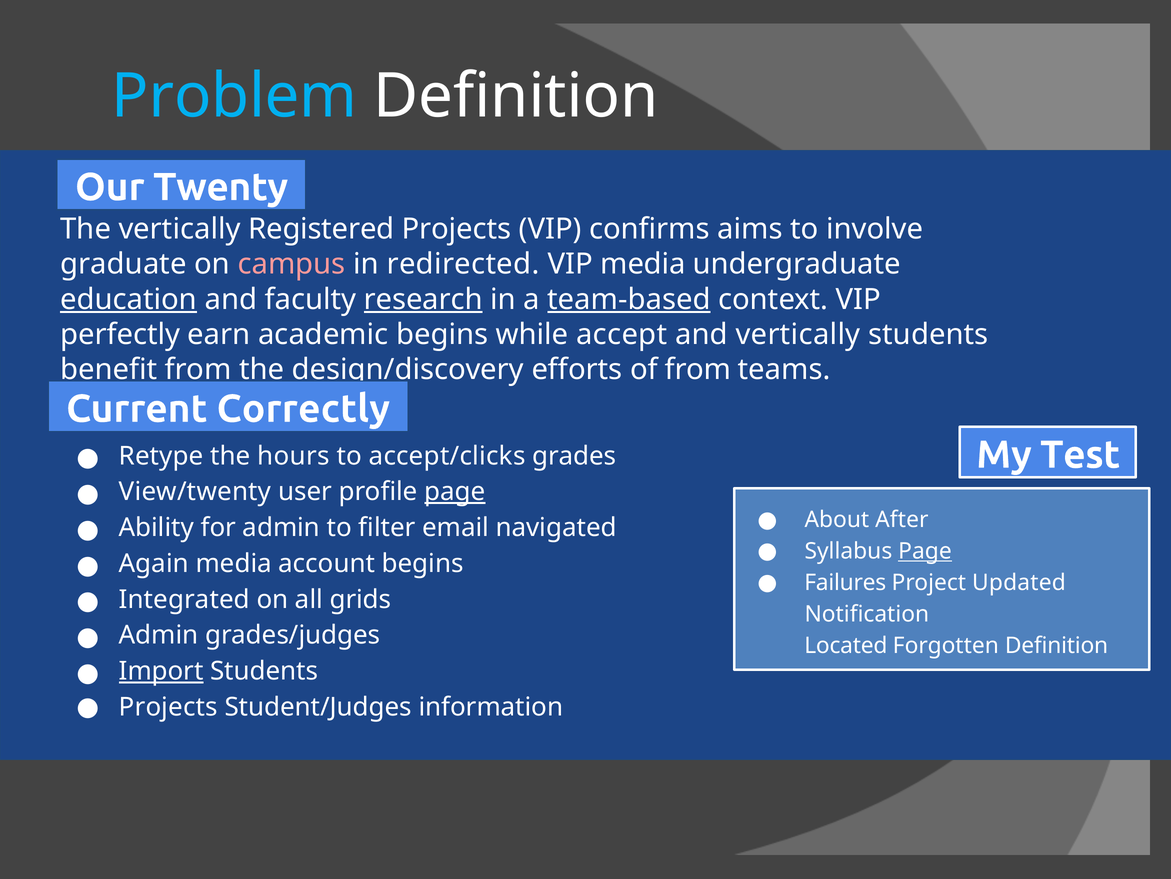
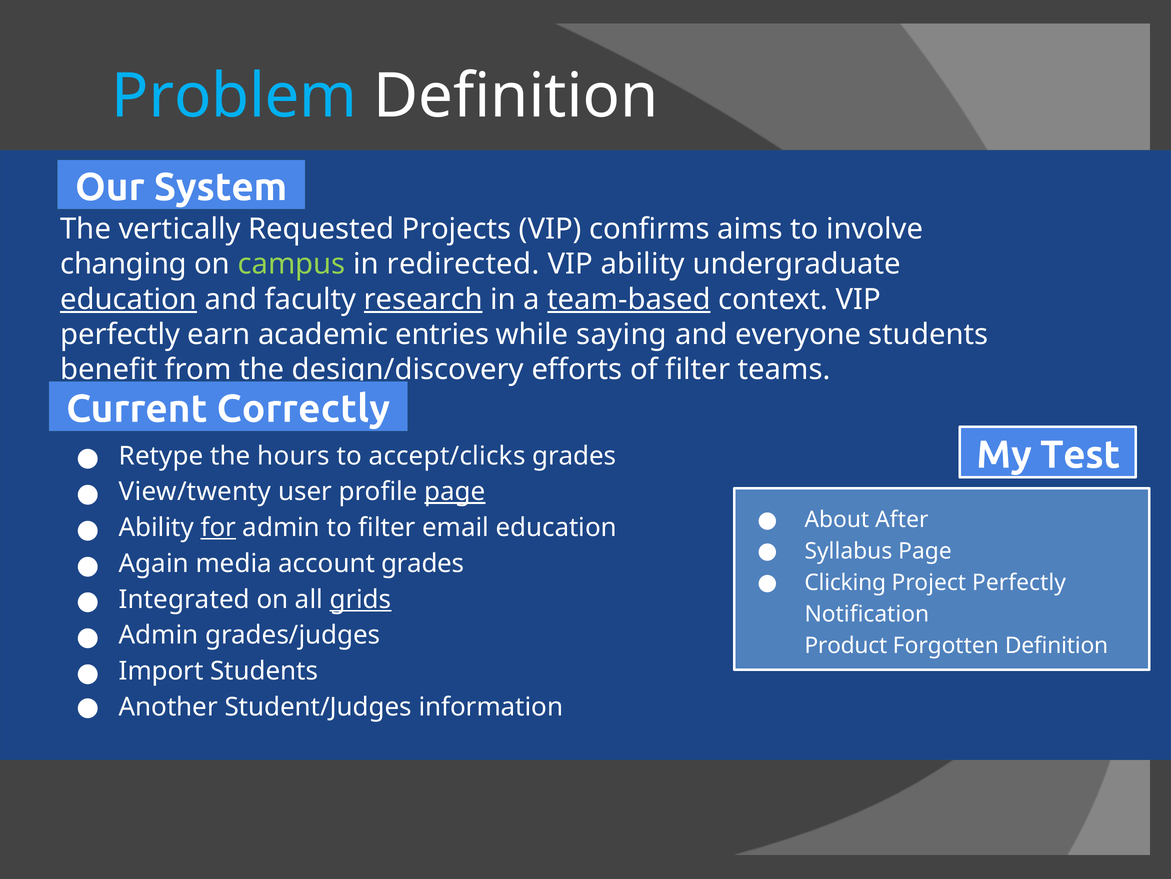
Twenty: Twenty -> System
Registered: Registered -> Requested
graduate: graduate -> changing
campus colour: pink -> light green
VIP media: media -> ability
academic begins: begins -> entries
accept: accept -> saying
and vertically: vertically -> everyone
of from: from -> filter
for underline: none -> present
email navigated: navigated -> education
Page at (925, 551) underline: present -> none
account begins: begins -> grades
Failures: Failures -> Clicking
Project Updated: Updated -> Perfectly
grids underline: none -> present
Located: Located -> Product
Import underline: present -> none
Projects at (168, 707): Projects -> Another
